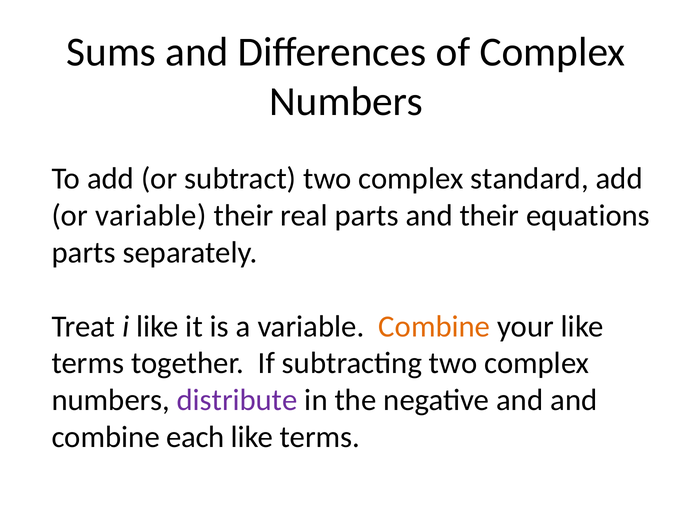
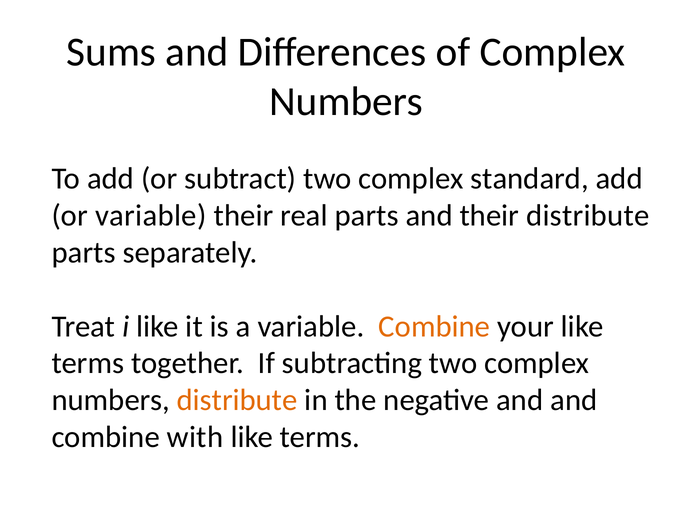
their equations: equations -> distribute
distribute at (237, 400) colour: purple -> orange
each: each -> with
